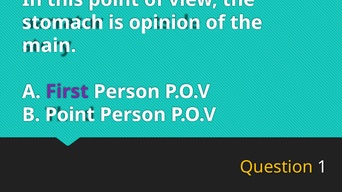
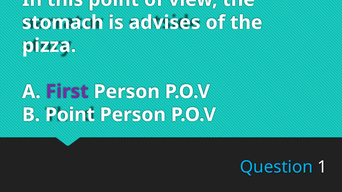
opinion: opinion -> advises
main: main -> pizza
Question colour: yellow -> light blue
